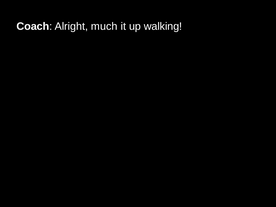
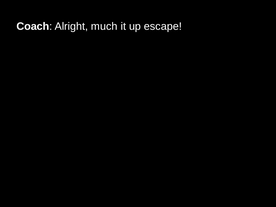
walking: walking -> escape
